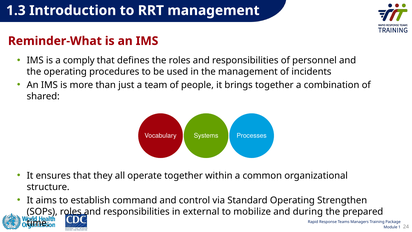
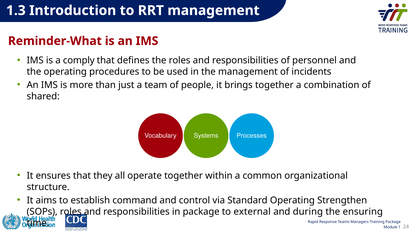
in external: external -> package
mobilize: mobilize -> external
prepared: prepared -> ensuring
